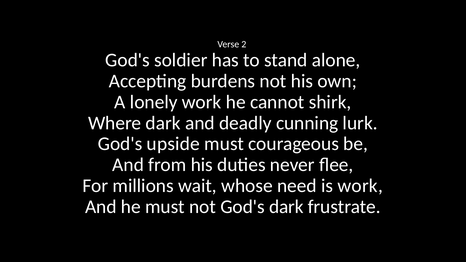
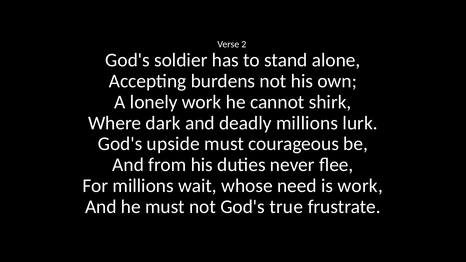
deadly cunning: cunning -> millions
God's dark: dark -> true
